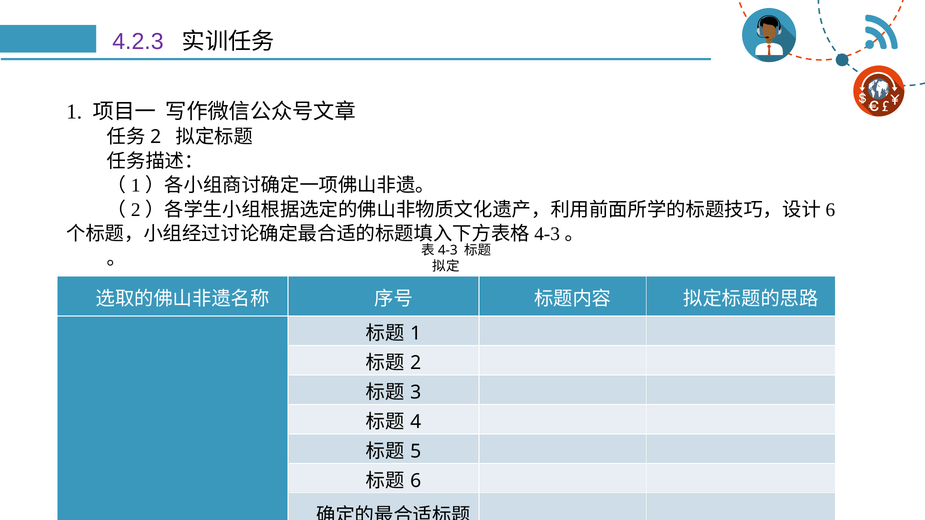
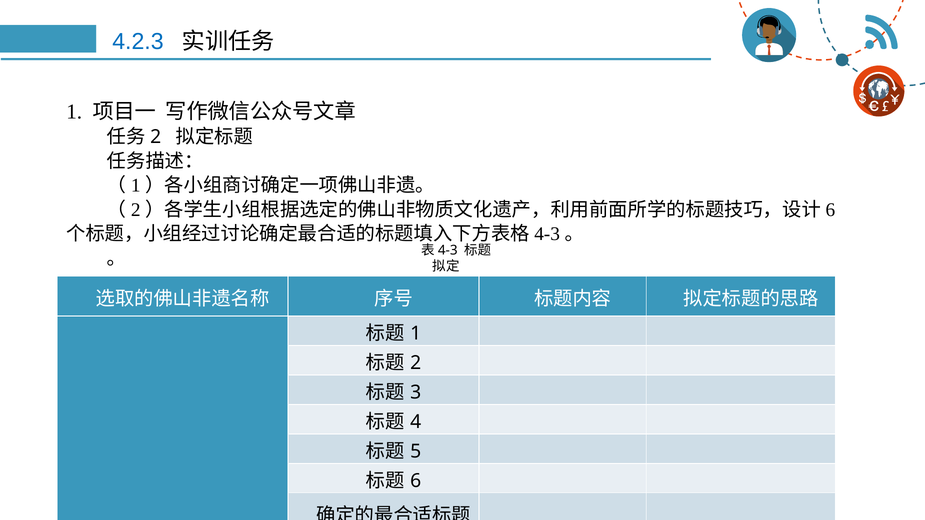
4.2.3 colour: purple -> blue
